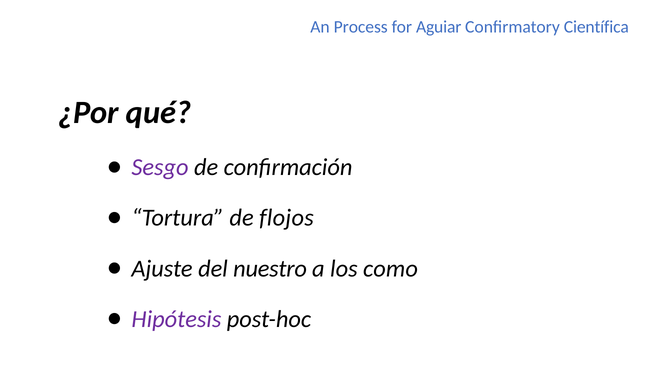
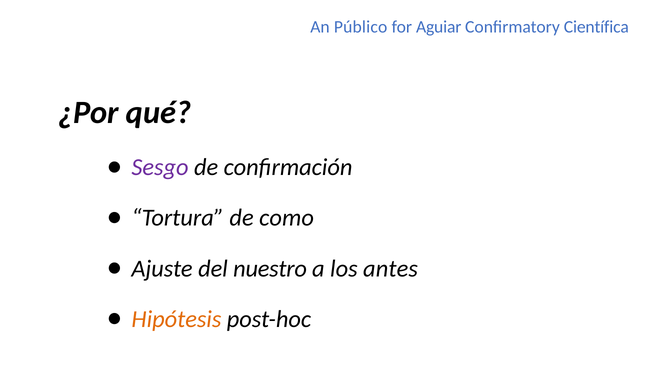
Process: Process -> Público
flojos: flojos -> como
como: como -> antes
Hipótesis colour: purple -> orange
